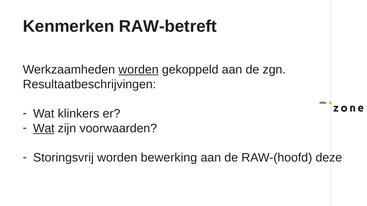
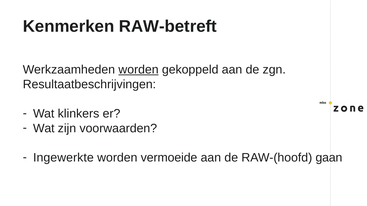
Wat at (44, 129) underline: present -> none
Storingsvrij: Storingsvrij -> Ingewerkte
bewerking: bewerking -> vermoeide
deze: deze -> gaan
